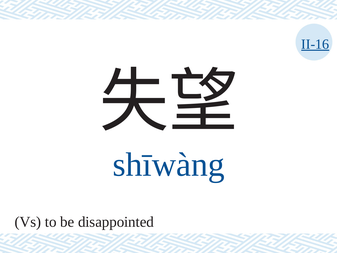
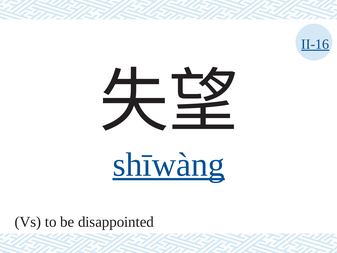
shīwàng underline: none -> present
